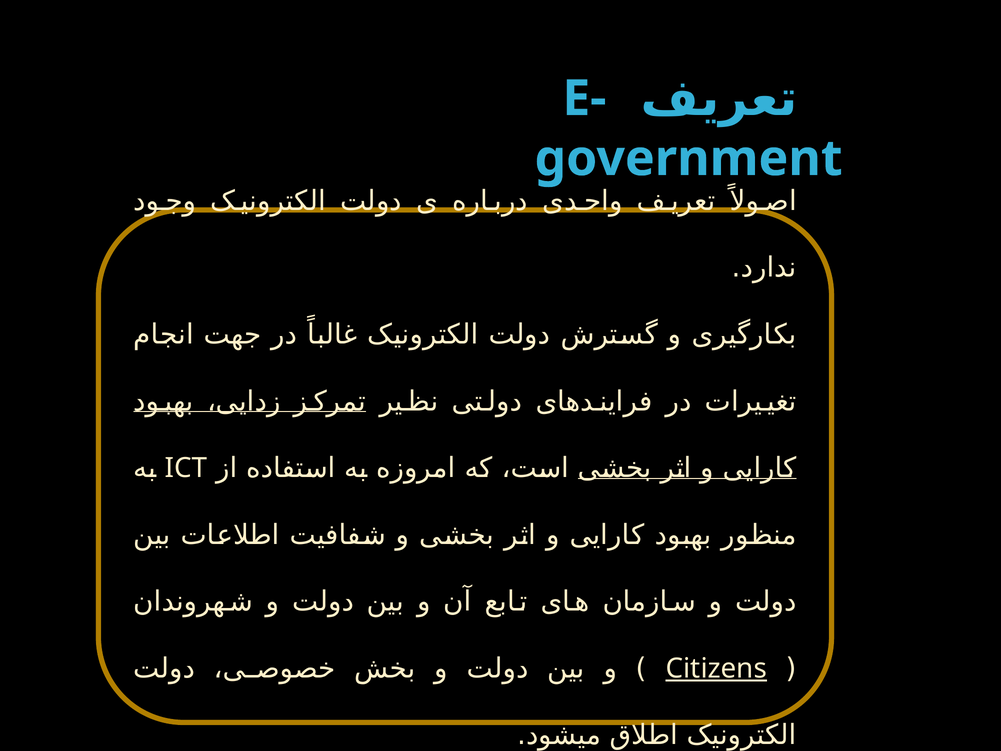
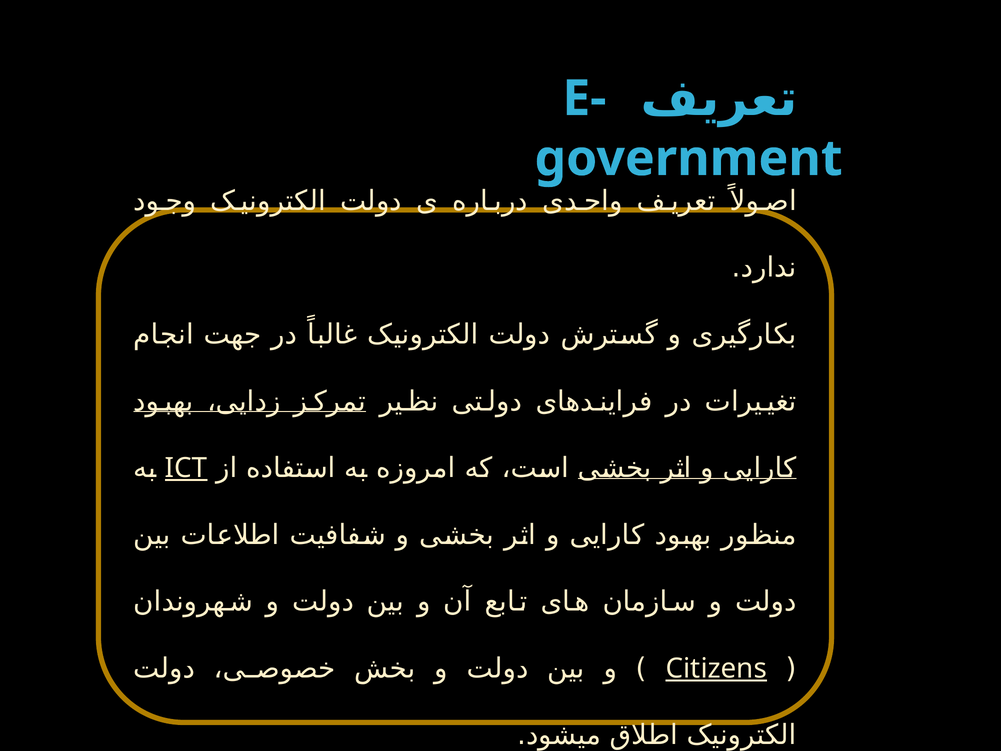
ICT underline: none -> present
